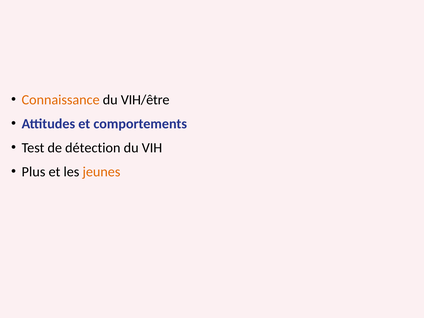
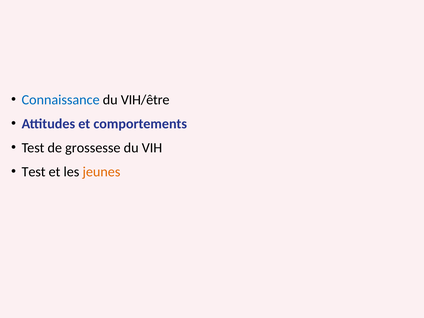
Connaissance colour: orange -> blue
détection: détection -> grossesse
Plus at (33, 172): Plus -> Test
